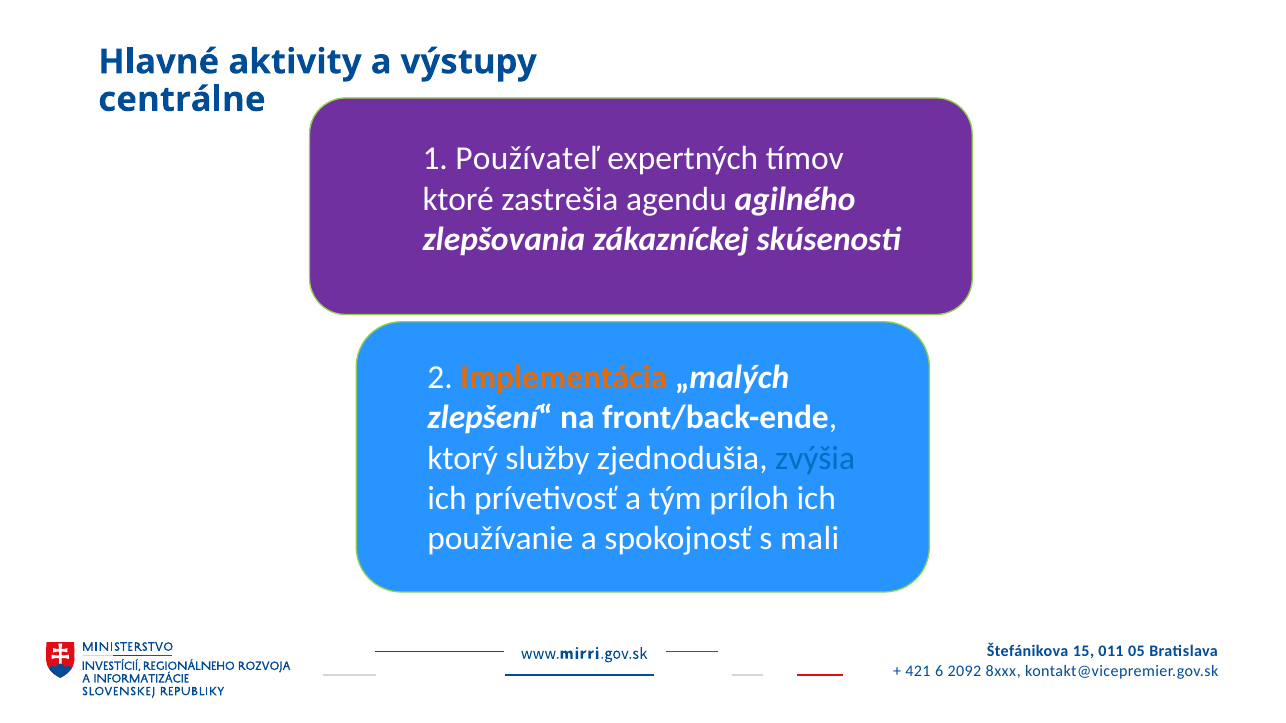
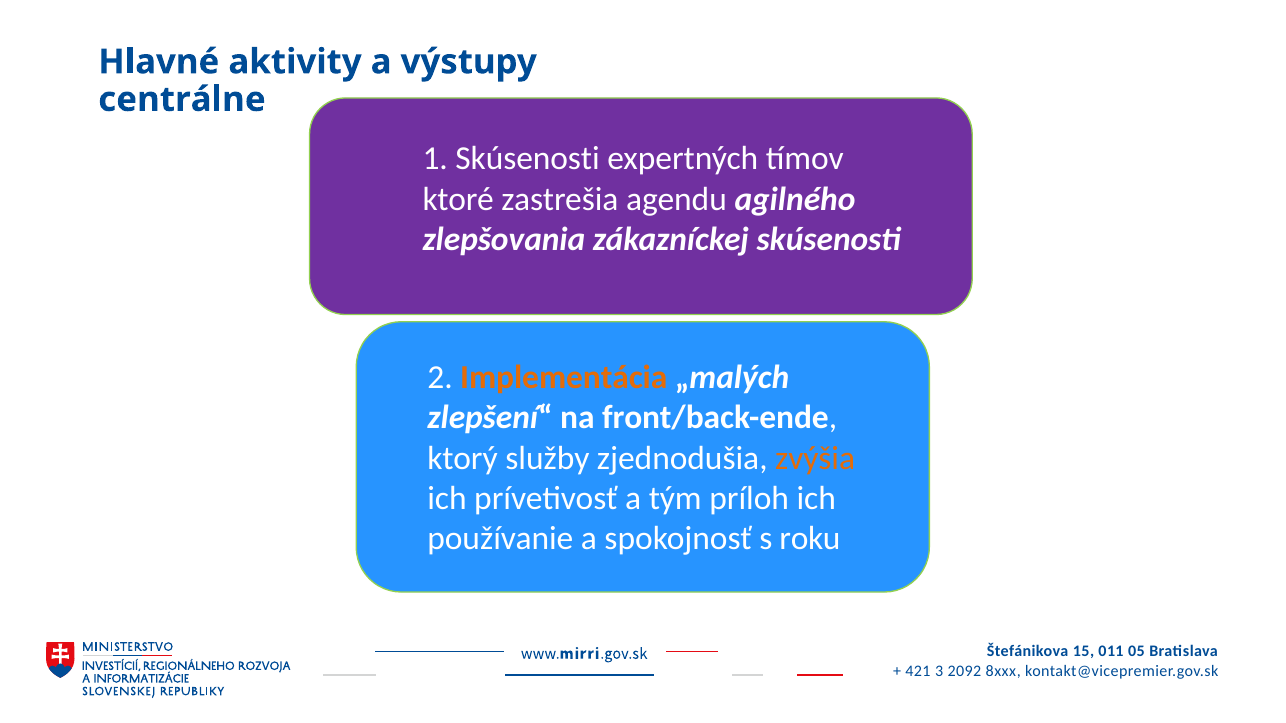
1 Používateľ: Používateľ -> Skúsenosti
zvýšia colour: blue -> orange
mali: mali -> roku
6: 6 -> 3
